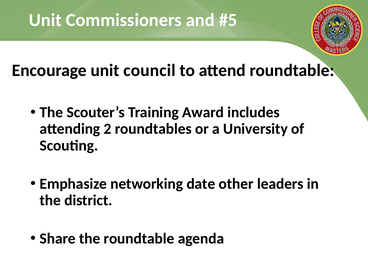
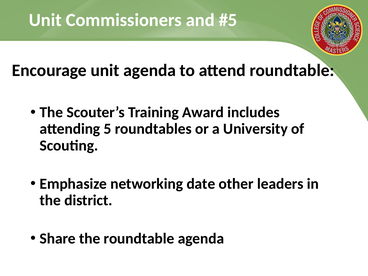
unit council: council -> agenda
2: 2 -> 5
